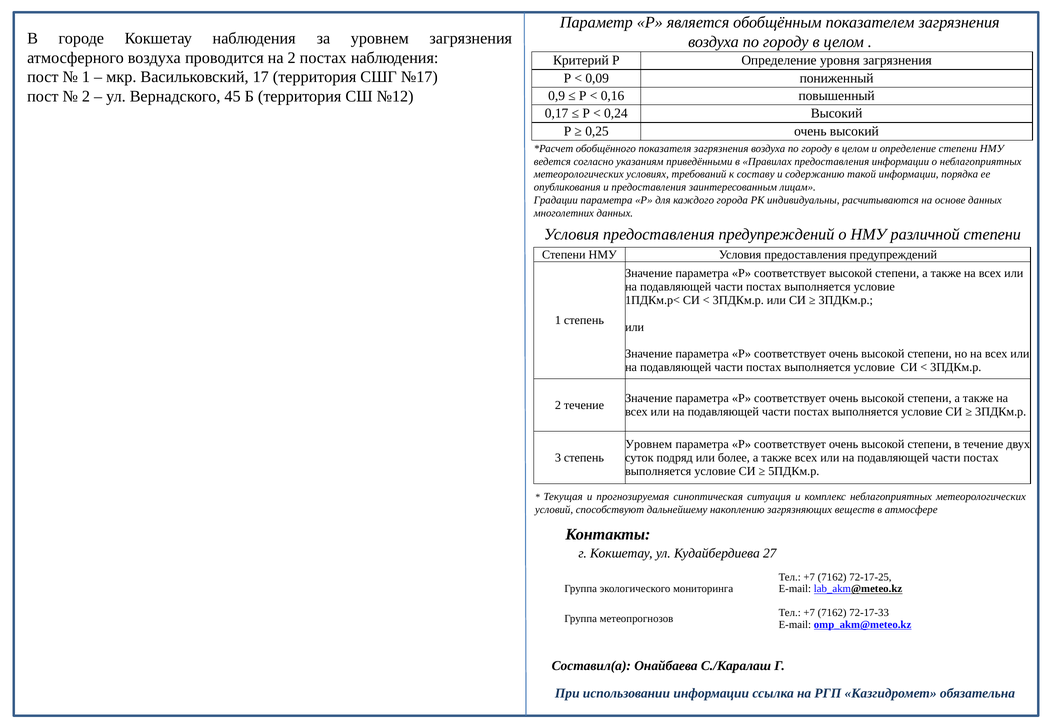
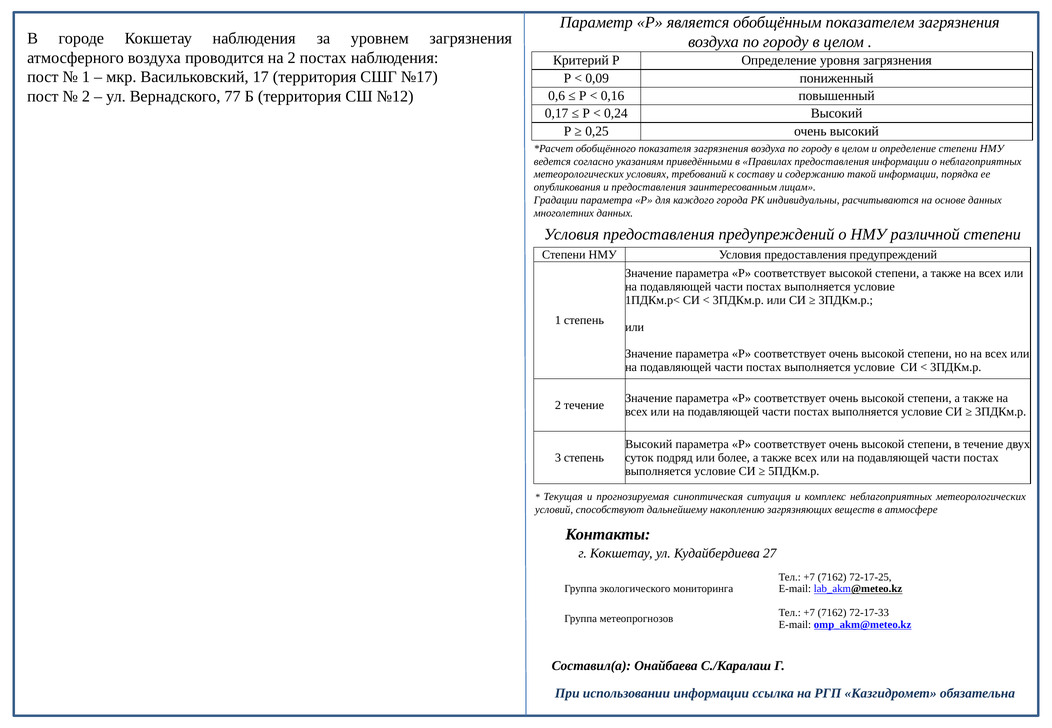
45: 45 -> 77
0,9: 0,9 -> 0,6
Уровнем at (649, 444): Уровнем -> Высокий
